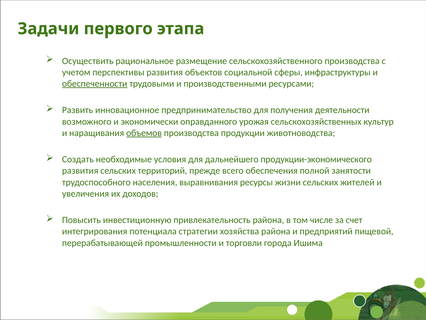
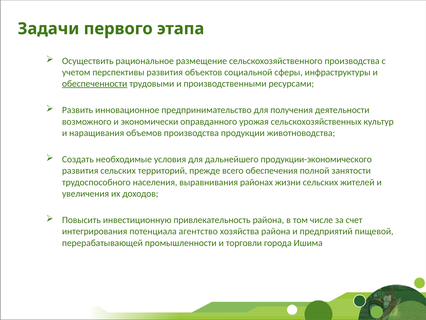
объемов underline: present -> none
ресурсы: ресурсы -> районах
стратегии: стратегии -> агентство
